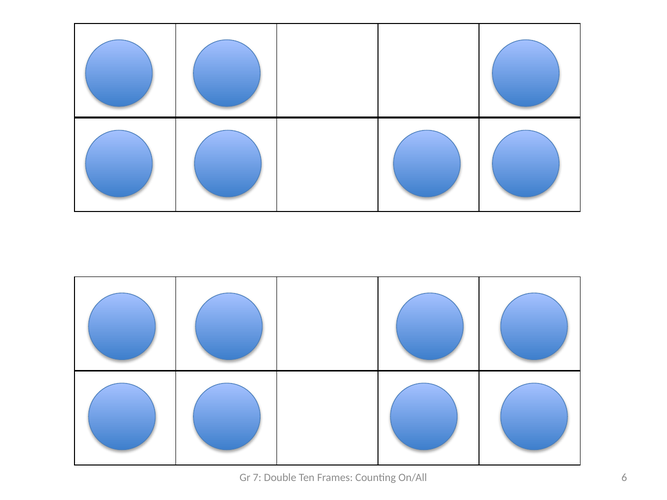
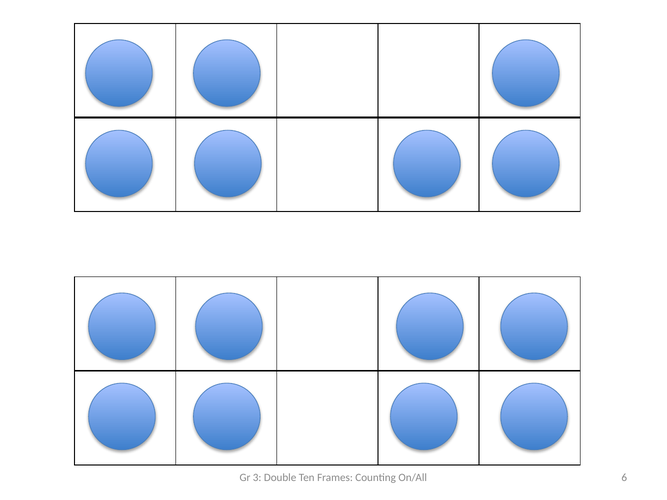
7: 7 -> 3
